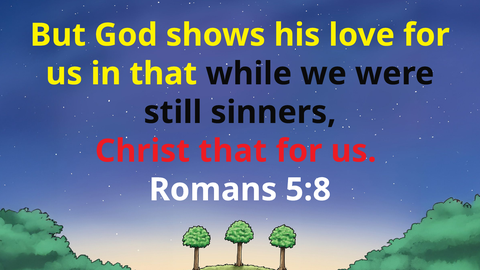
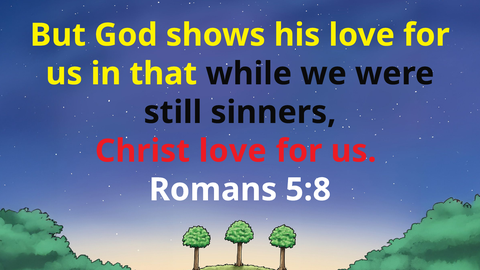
Christ that: that -> love
